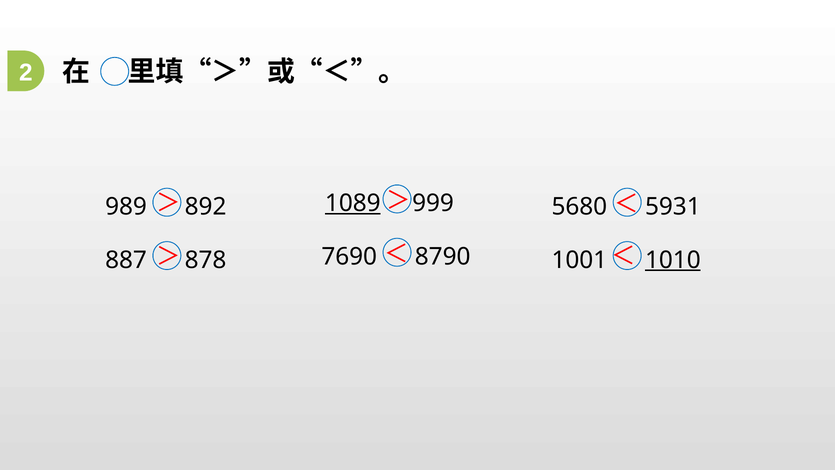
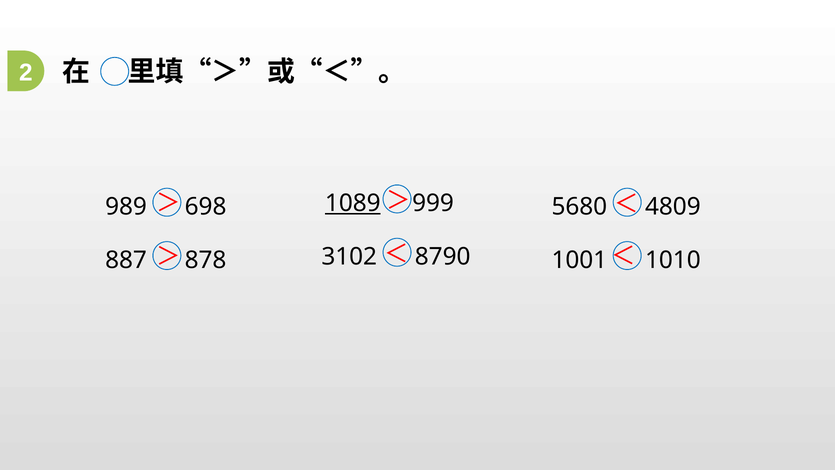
892: 892 -> 698
5931: 5931 -> 4809
7690: 7690 -> 3102
1010 underline: present -> none
